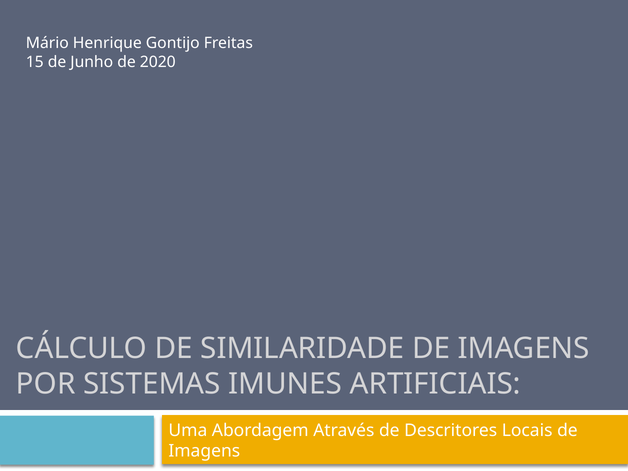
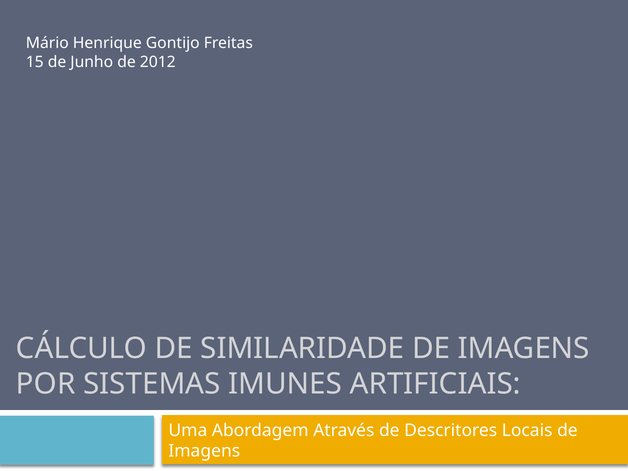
2020: 2020 -> 2012
